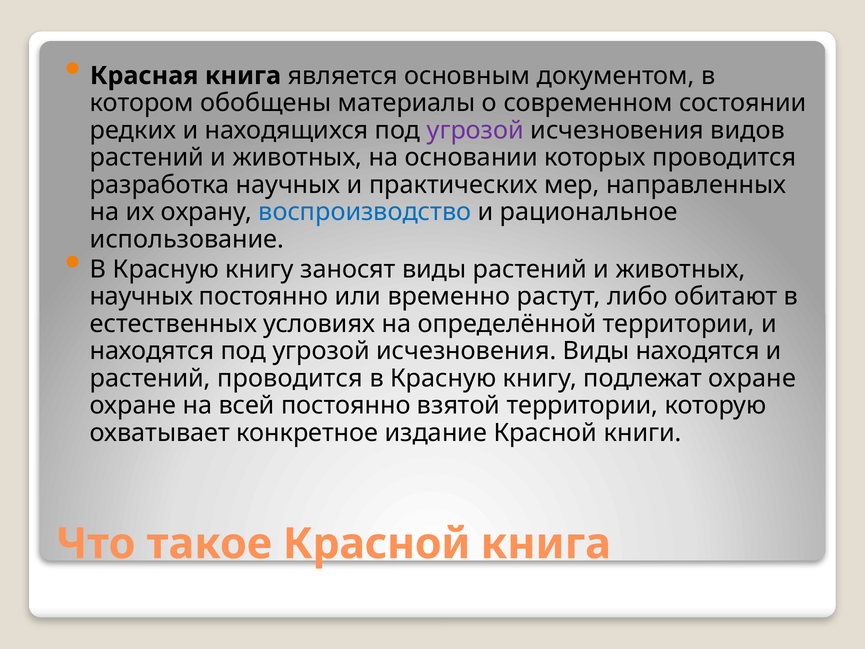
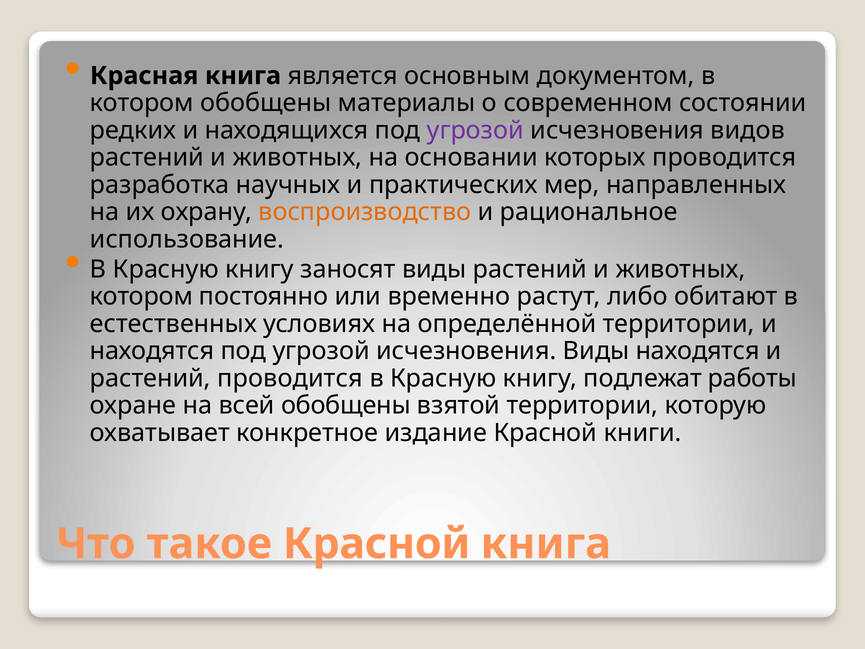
воспроизводство colour: blue -> orange
научных at (141, 296): научных -> котором
подлежат охране: охране -> работы
всей постоянно: постоянно -> обобщены
